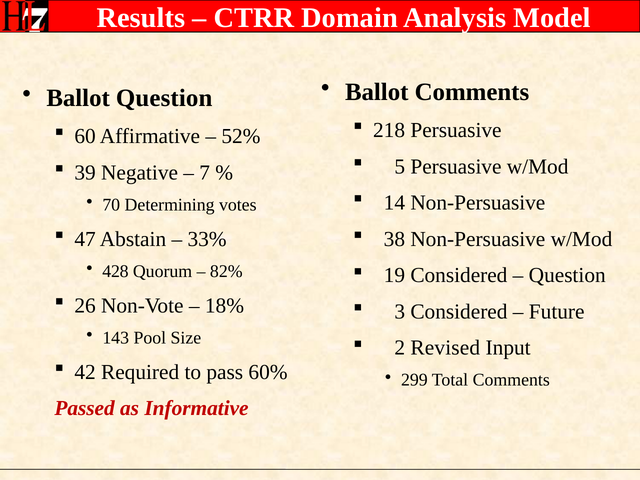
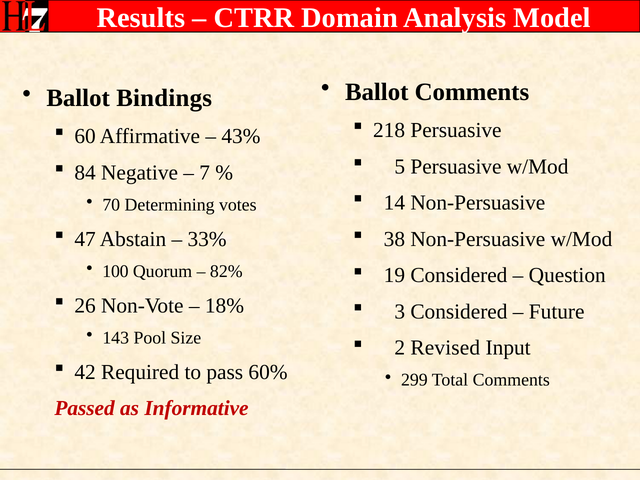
Ballot Question: Question -> Bindings
52%: 52% -> 43%
39: 39 -> 84
428: 428 -> 100
